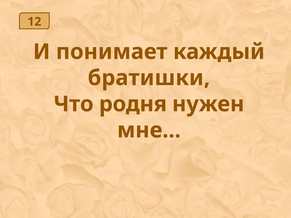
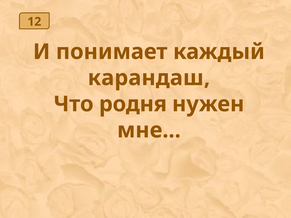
братишки: братишки -> карандаш
